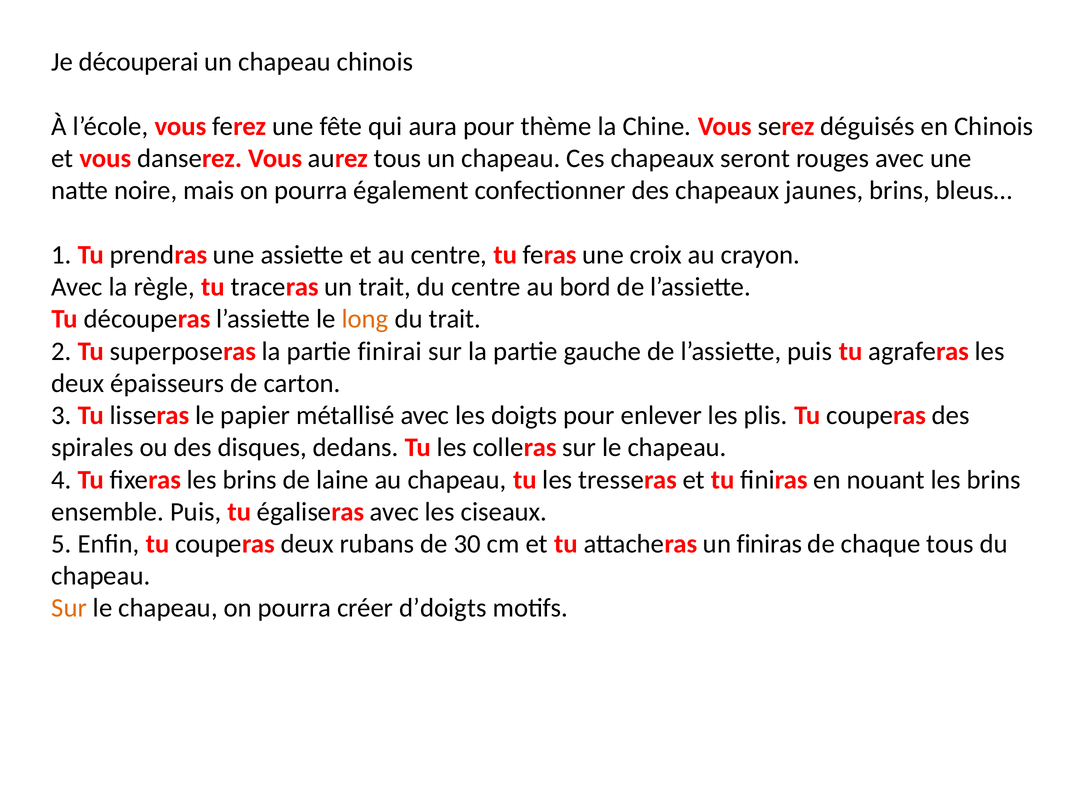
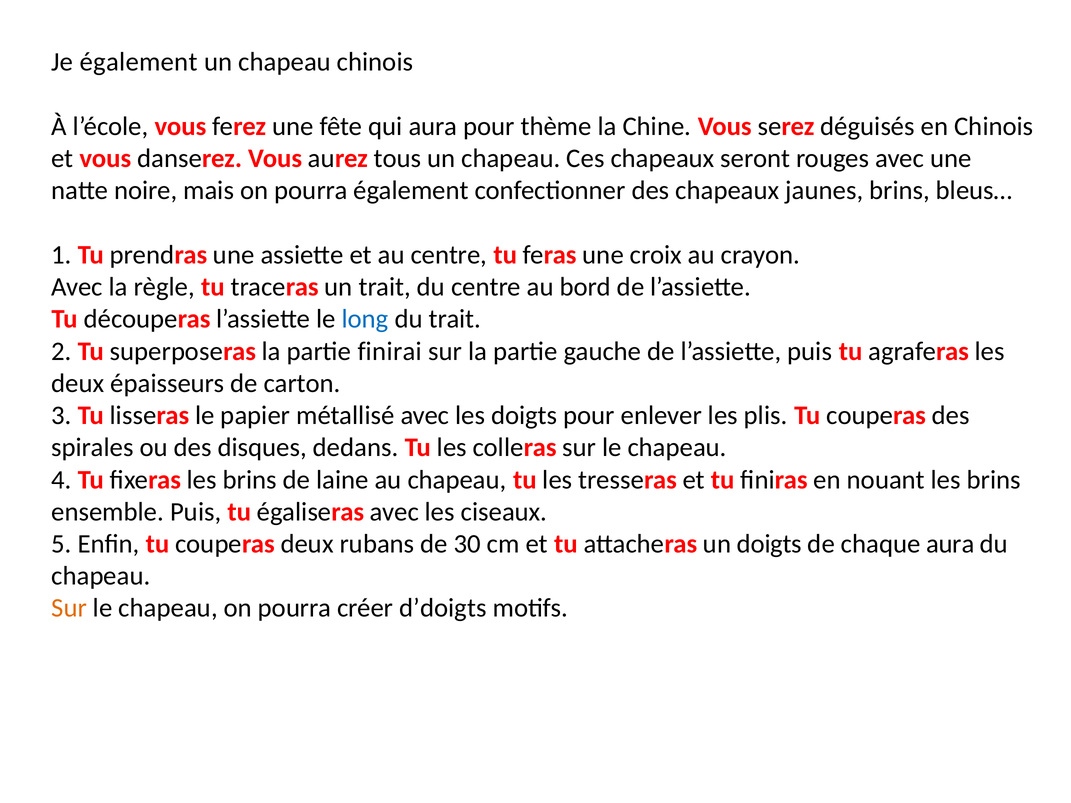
Je découperai: découperai -> également
long colour: orange -> blue
un finiras: finiras -> doigts
chaque tous: tous -> aura
